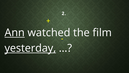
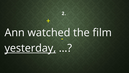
Ann underline: present -> none
